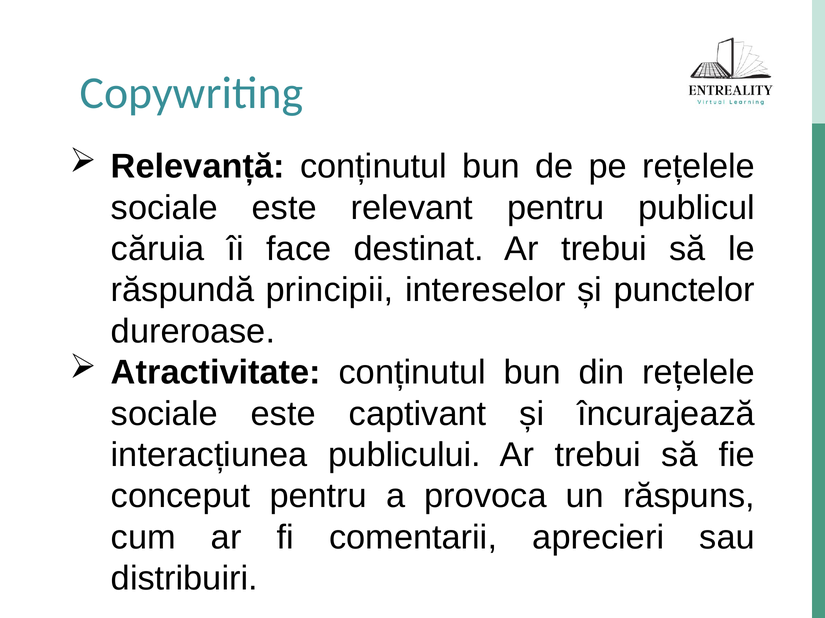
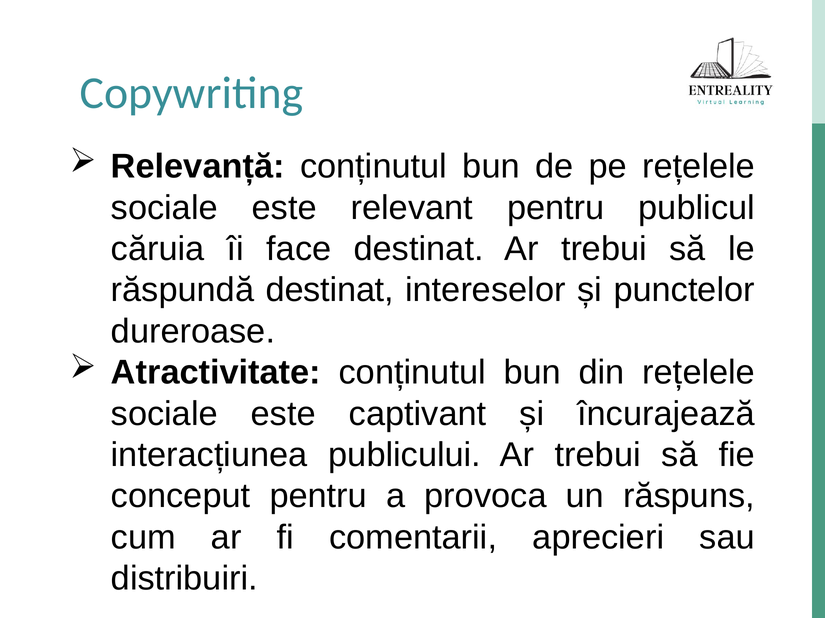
răspundă principii: principii -> destinat
